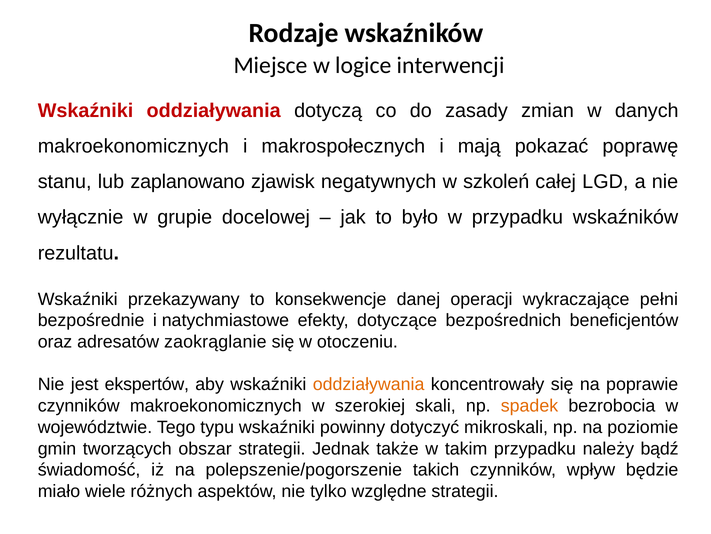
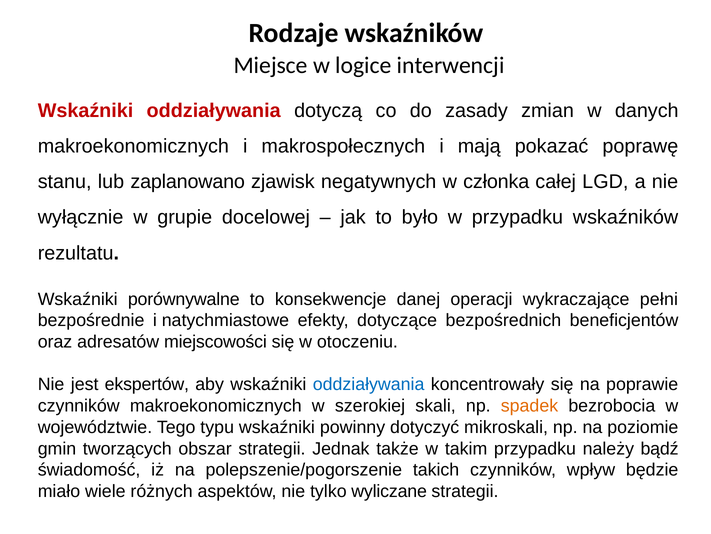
szkoleń: szkoleń -> członka
przekazywany: przekazywany -> porównywalne
zaokrąglanie: zaokrąglanie -> miejscowości
oddziaływania at (369, 384) colour: orange -> blue
względne: względne -> wyliczane
